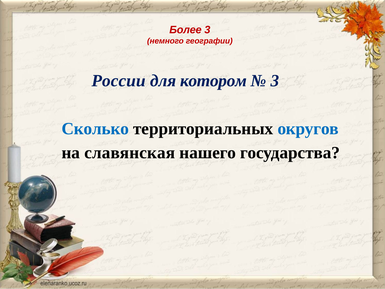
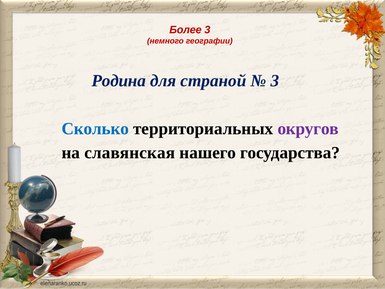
России: России -> Родина
котором: котором -> страной
округов colour: blue -> purple
